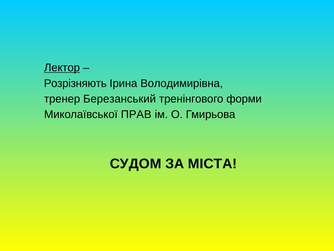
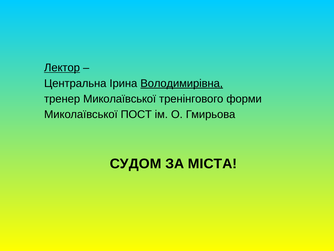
Розрізняють: Розрізняють -> Центральна
Володимирівна underline: none -> present
тренер Березанський: Березанський -> Миколаївської
ПРАВ: ПРАВ -> ПОСТ
